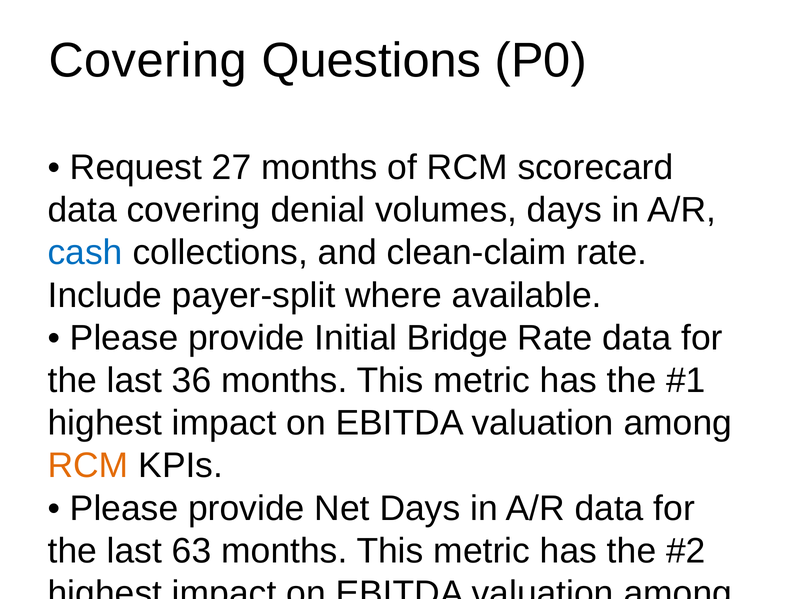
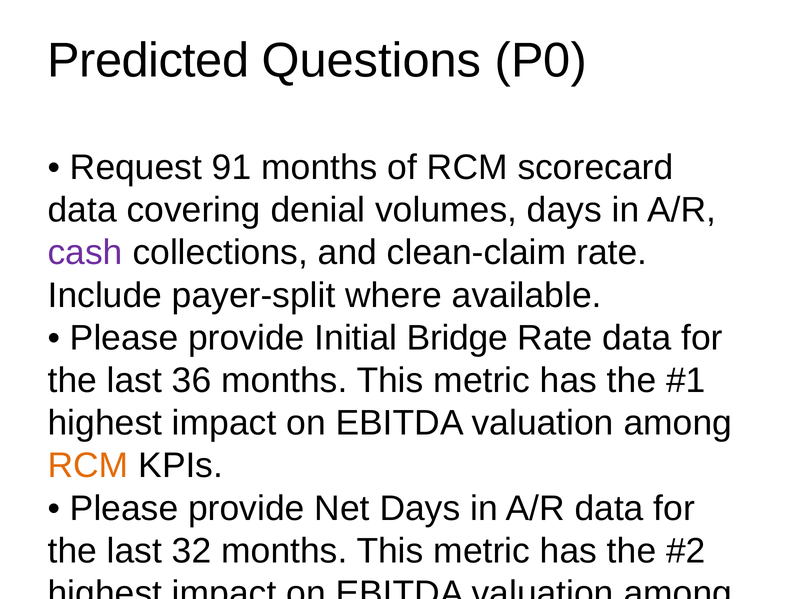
Covering at (148, 61): Covering -> Predicted
27: 27 -> 91
cash at (85, 252) colour: blue -> purple
63: 63 -> 32
